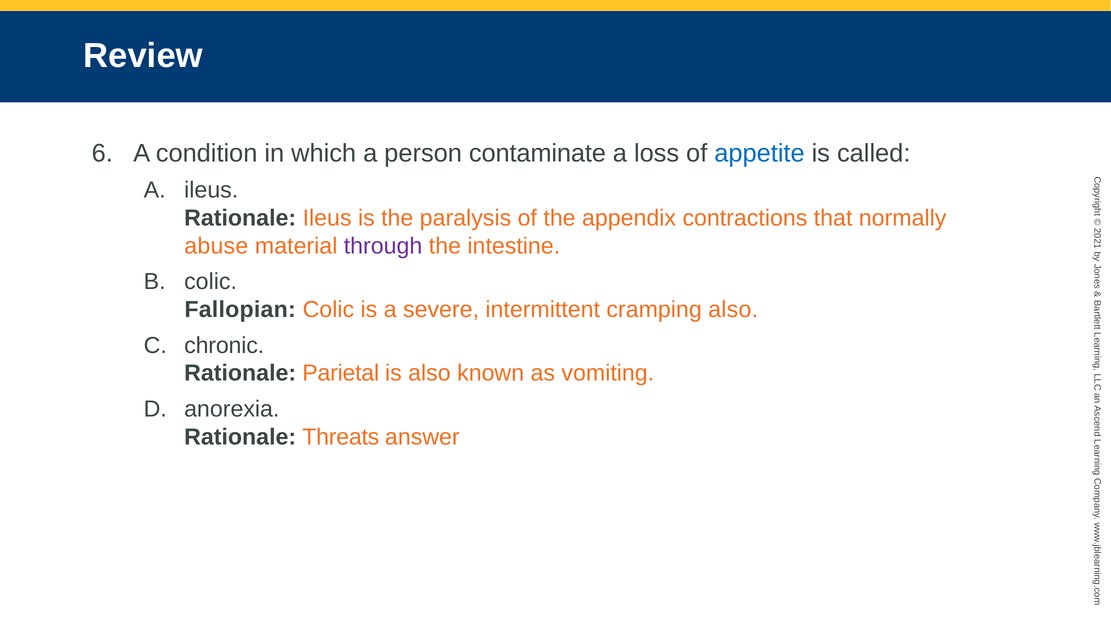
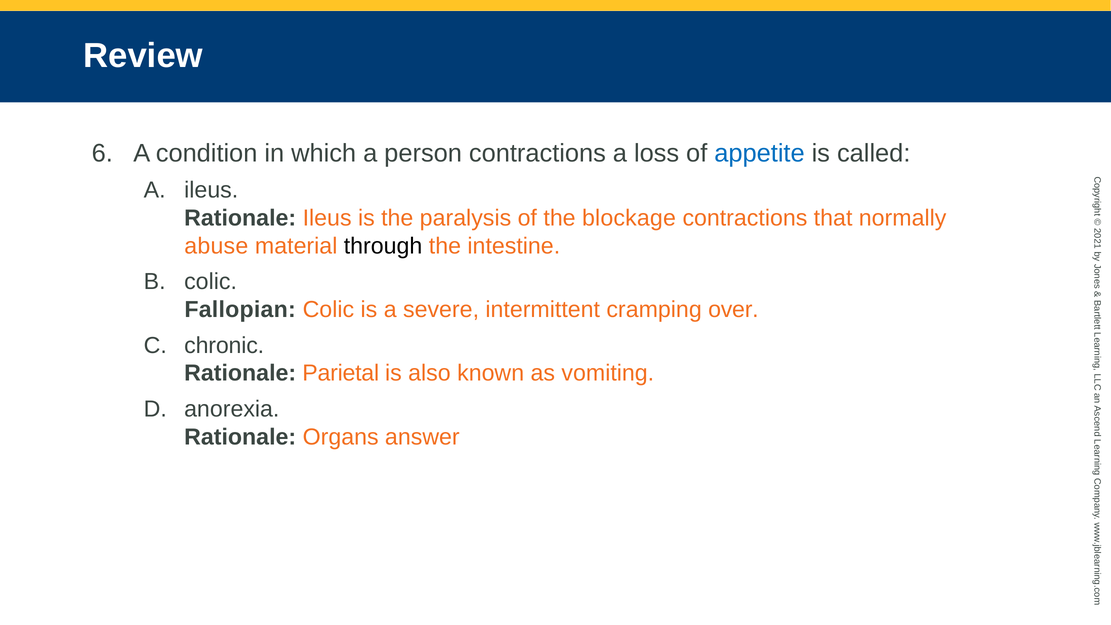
person contaminate: contaminate -> contractions
appendix: appendix -> blockage
through colour: purple -> black
cramping also: also -> over
Threats: Threats -> Organs
